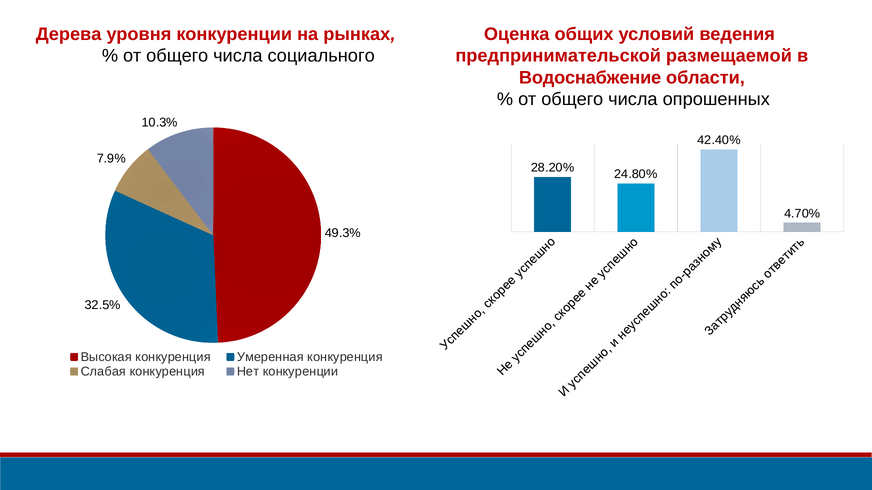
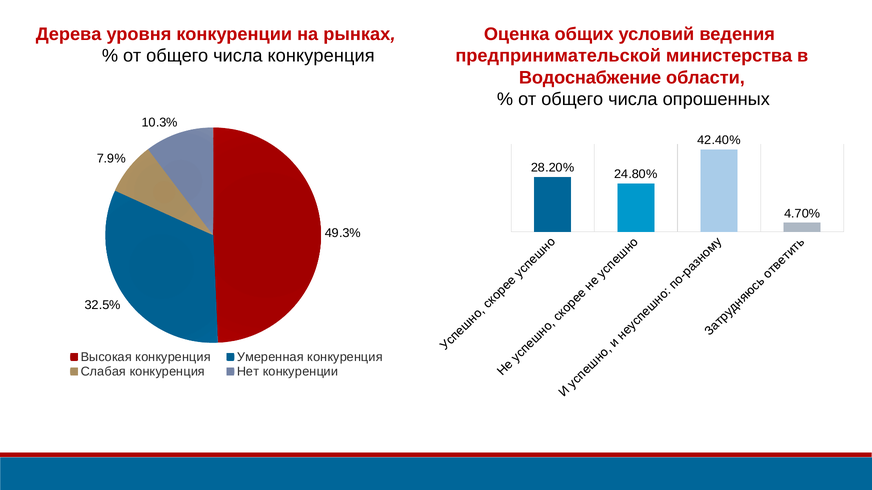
числа социального: социального -> конкуренция
размещаемой: размещаемой -> министерства
